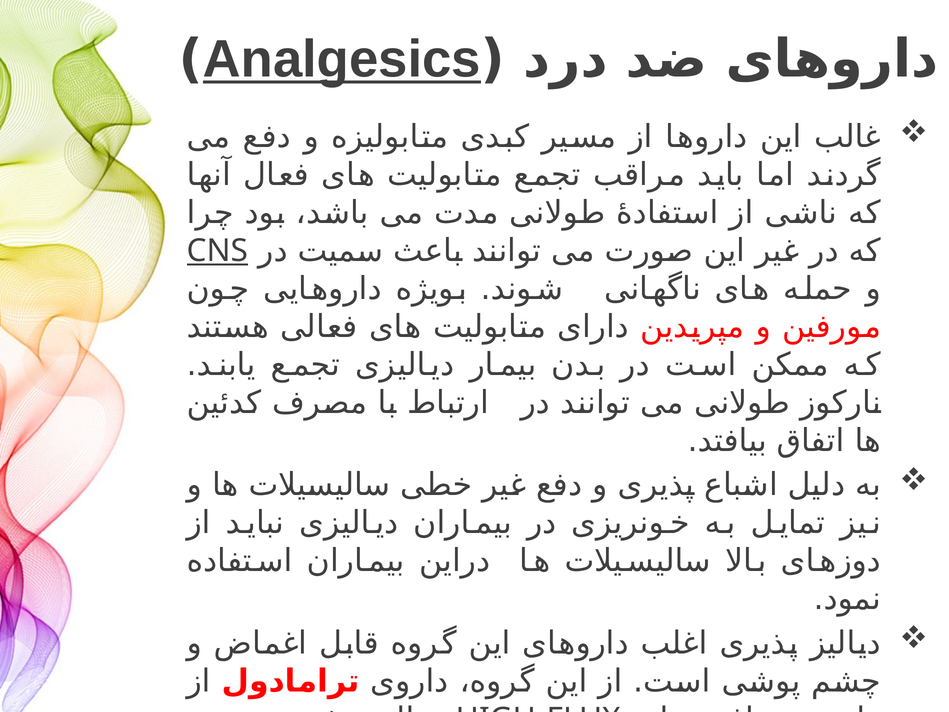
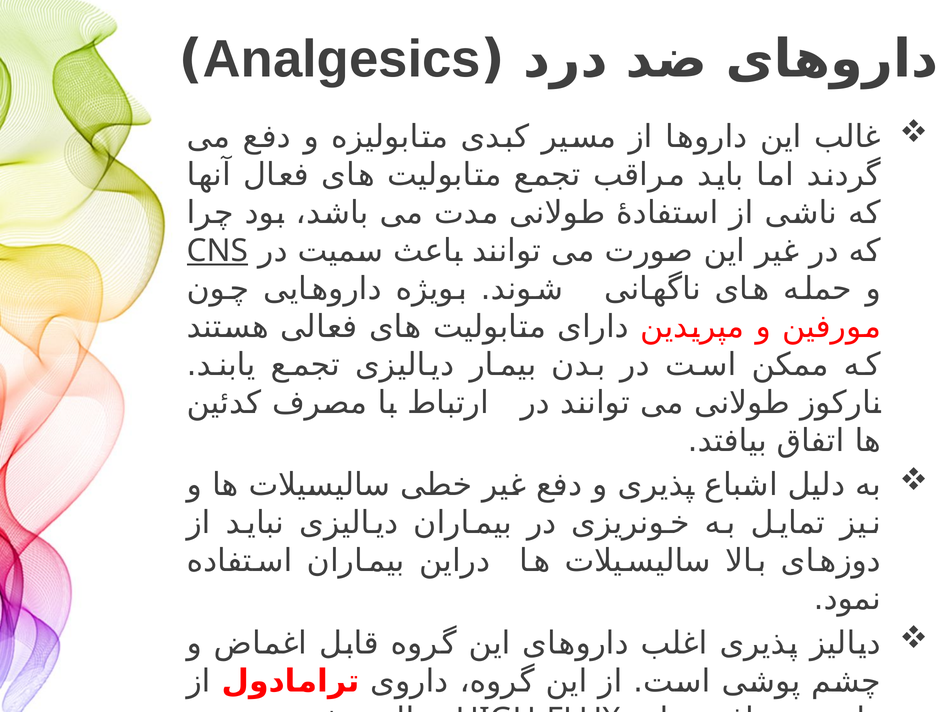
Analgesics underline: present -> none
